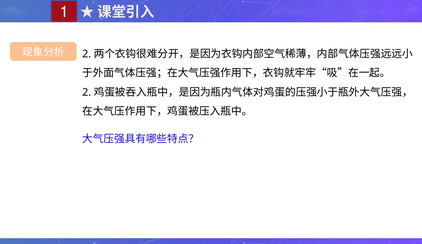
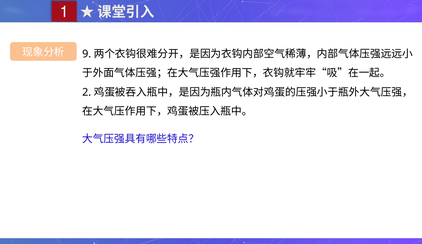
2 at (87, 54): 2 -> 9
